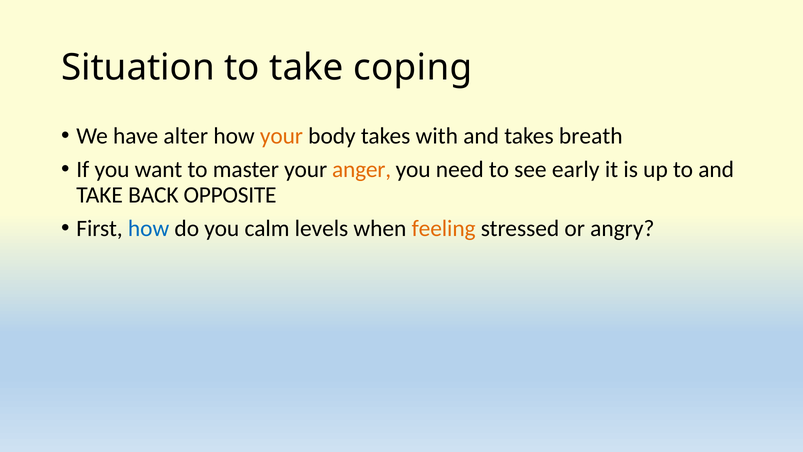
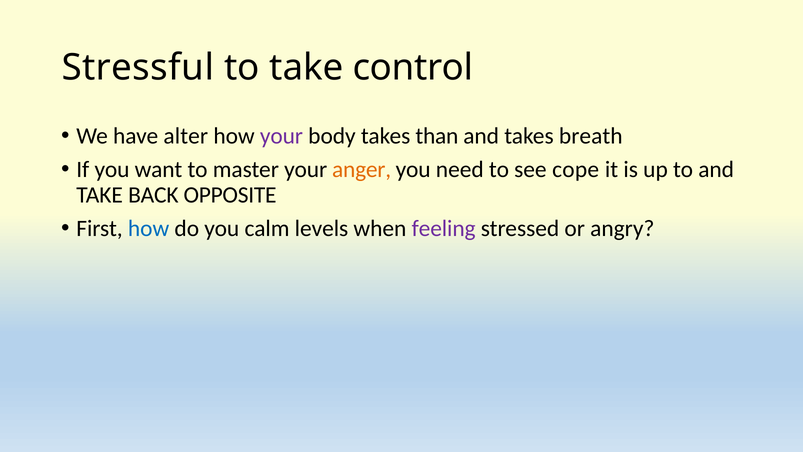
Situation: Situation -> Stressful
coping: coping -> control
your at (281, 136) colour: orange -> purple
with: with -> than
early: early -> cope
feeling colour: orange -> purple
